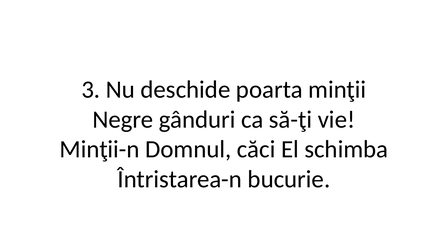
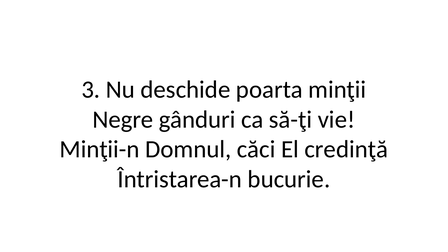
schimba: schimba -> credinţă
